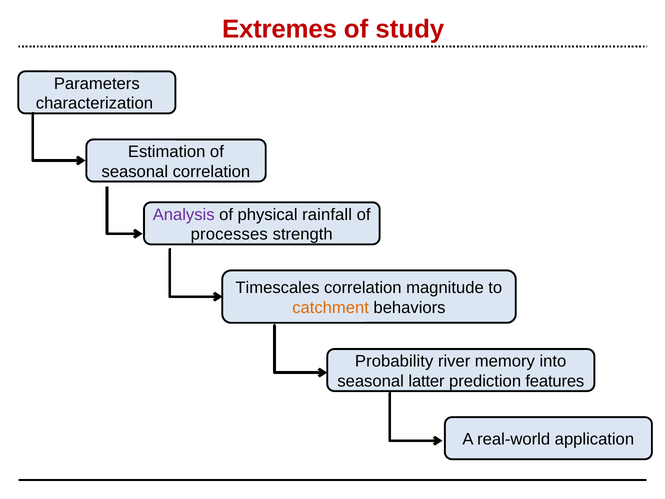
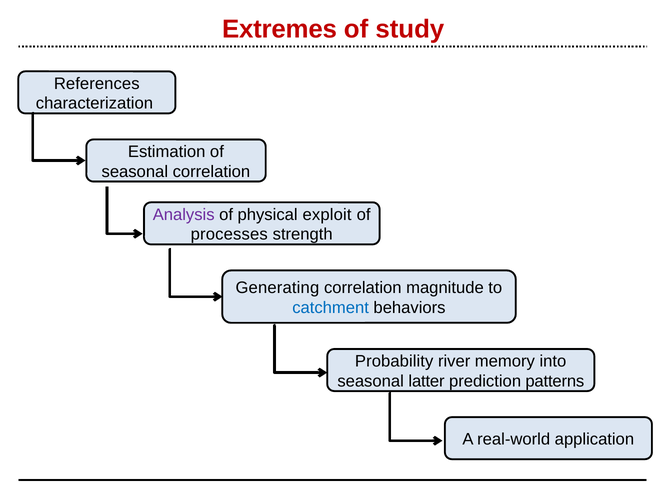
Parameters: Parameters -> References
rainfall: rainfall -> exploit
Timescales: Timescales -> Generating
catchment colour: orange -> blue
features: features -> patterns
